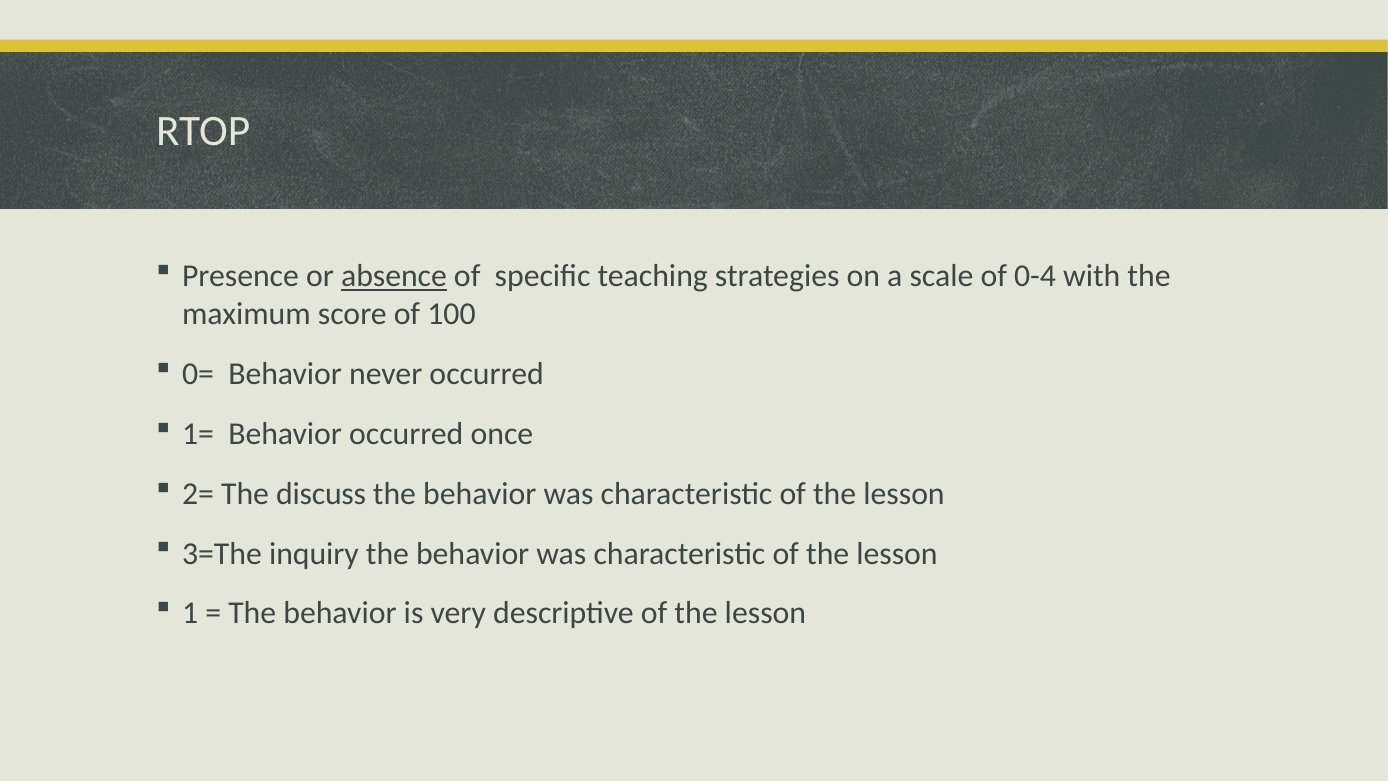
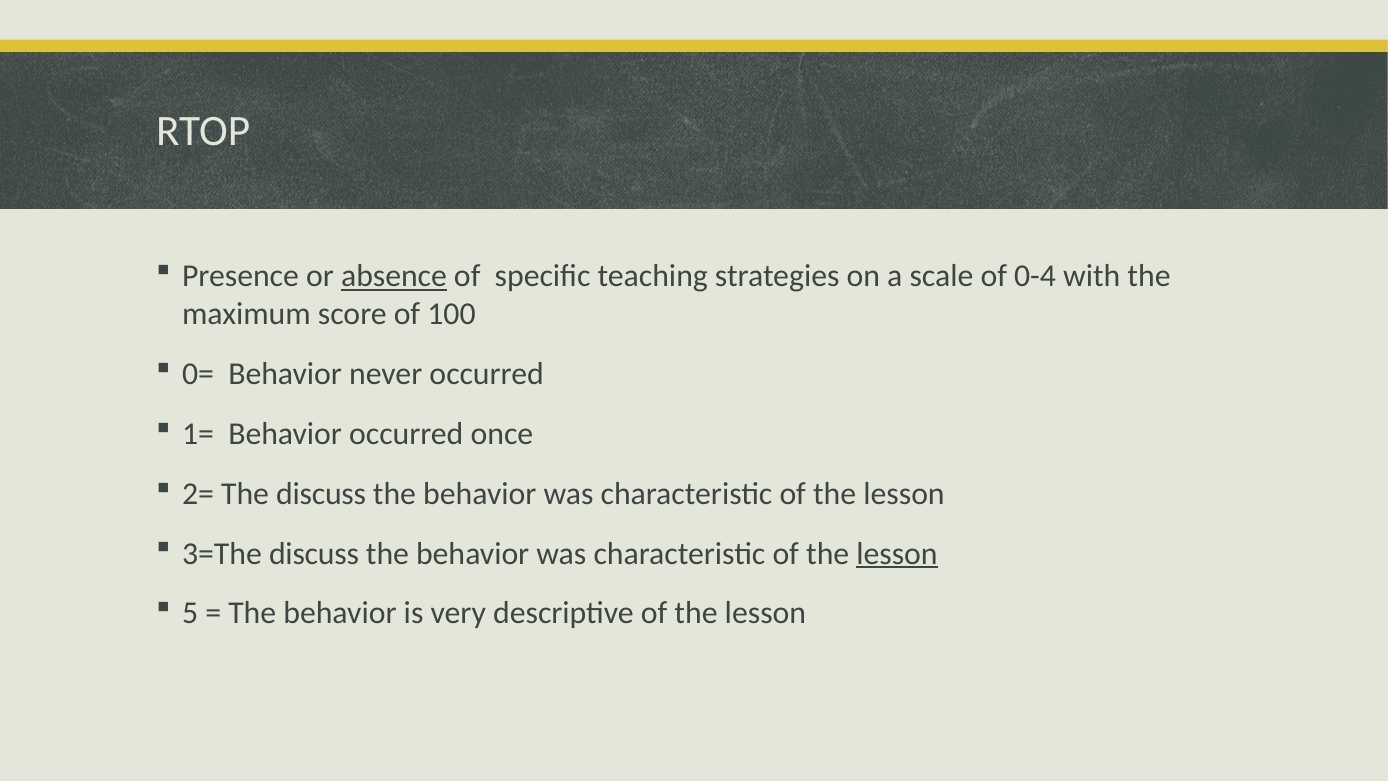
3=The inquiry: inquiry -> discuss
lesson at (897, 553) underline: none -> present
1: 1 -> 5
